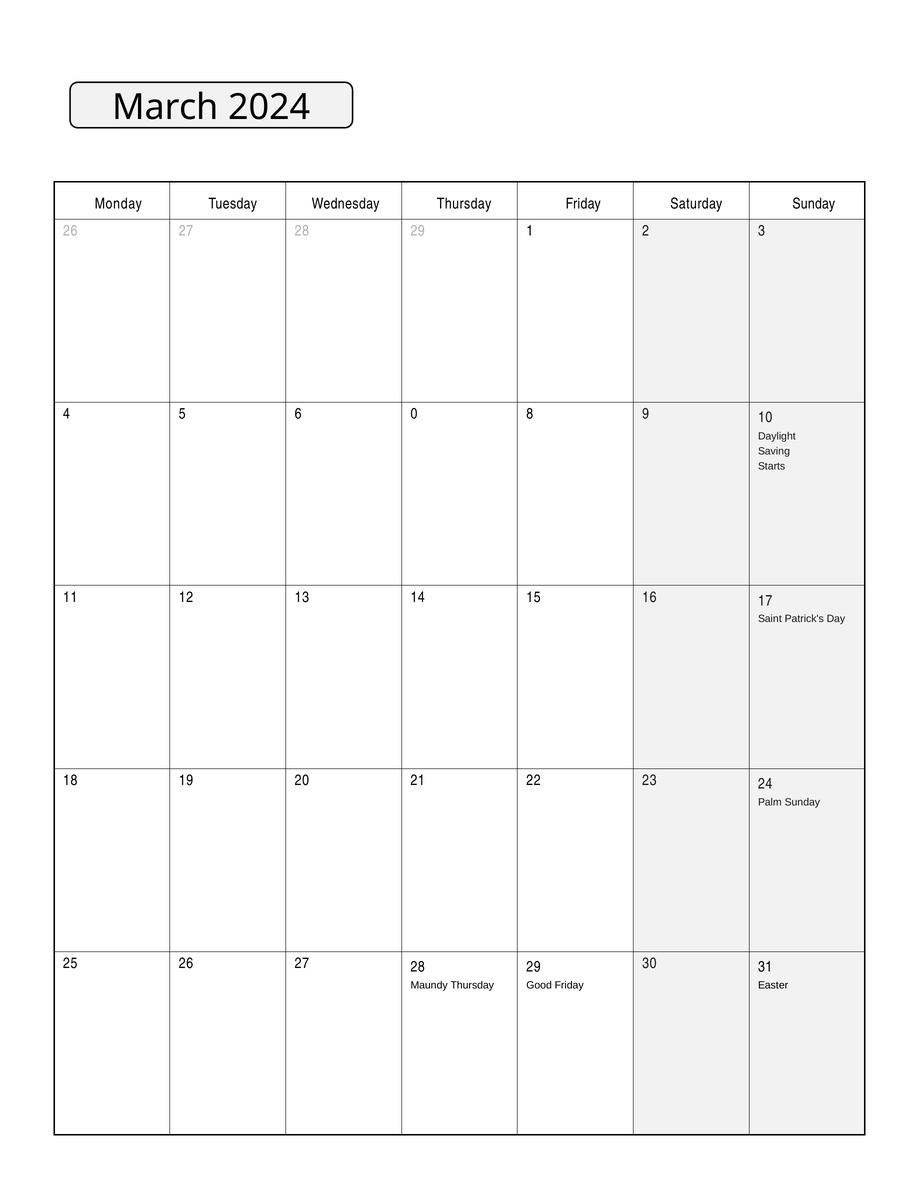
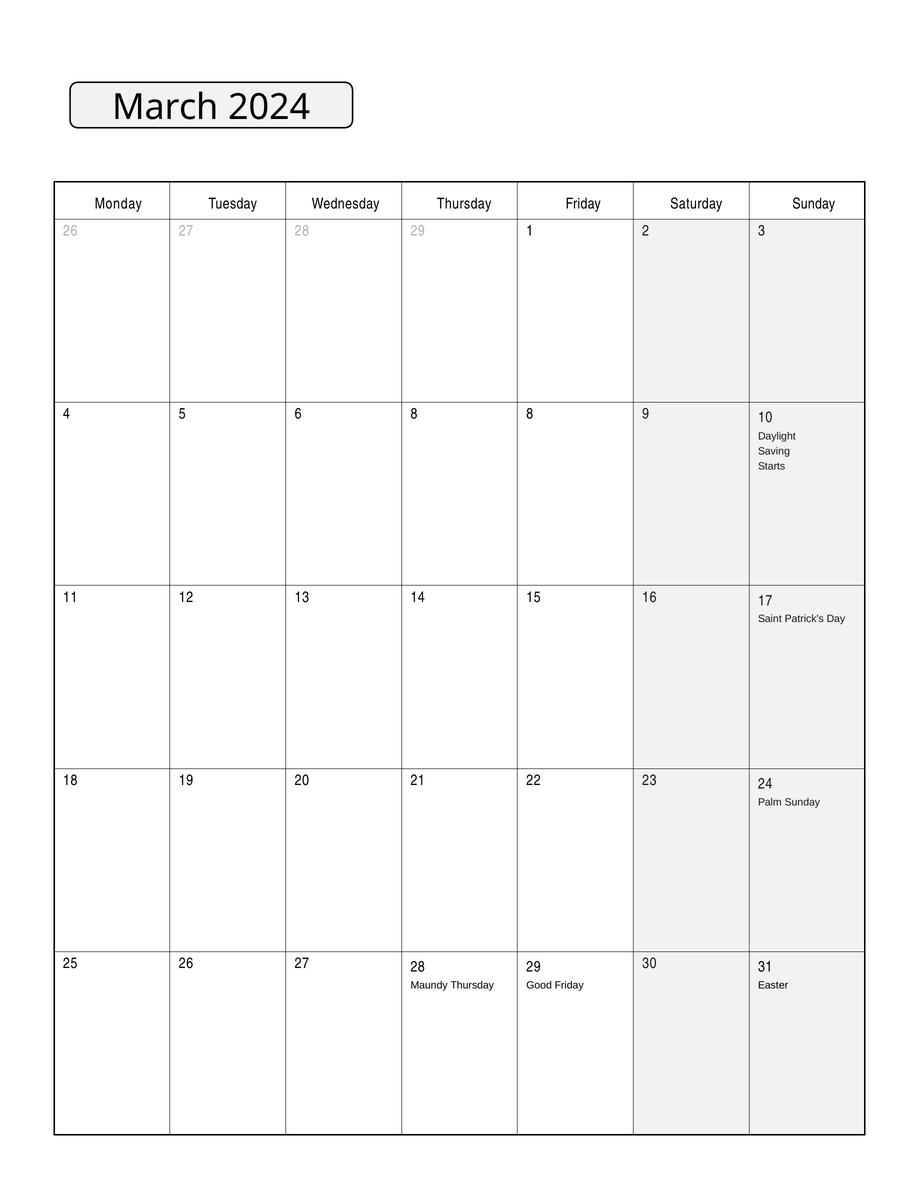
6 0: 0 -> 8
